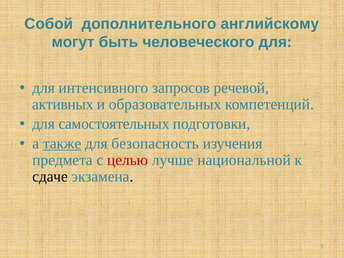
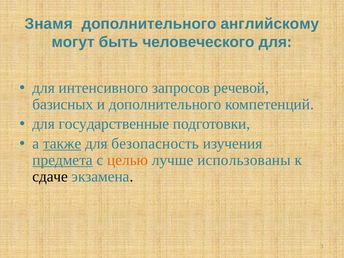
Собой: Собой -> Знамя
активных: активных -> базисных
и образовательных: образовательных -> дополнительного
самостоятельных: самостоятельных -> государственные
предмета underline: none -> present
целью colour: red -> orange
национальной: национальной -> использованы
